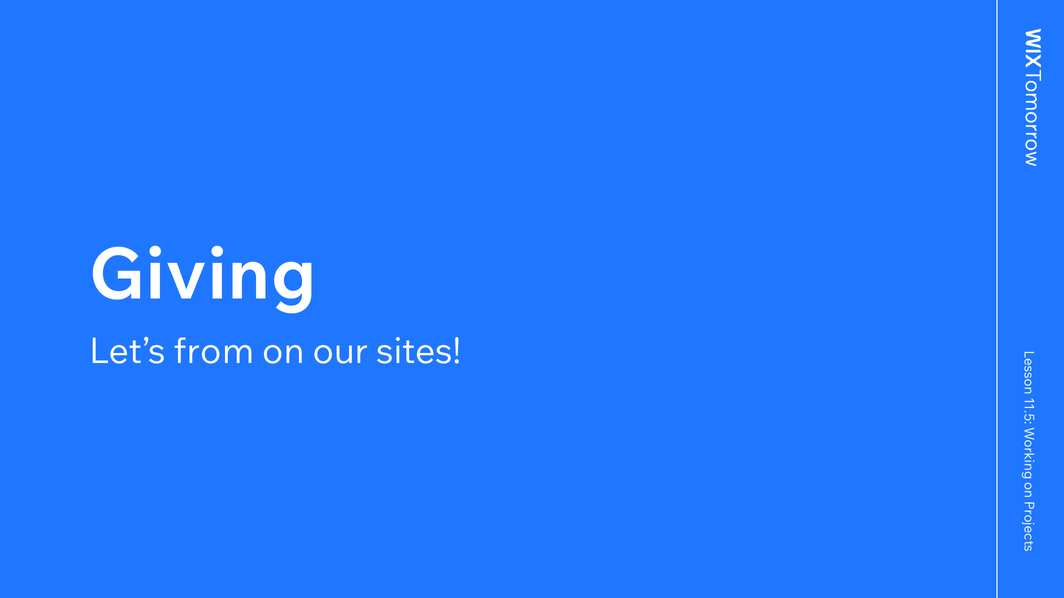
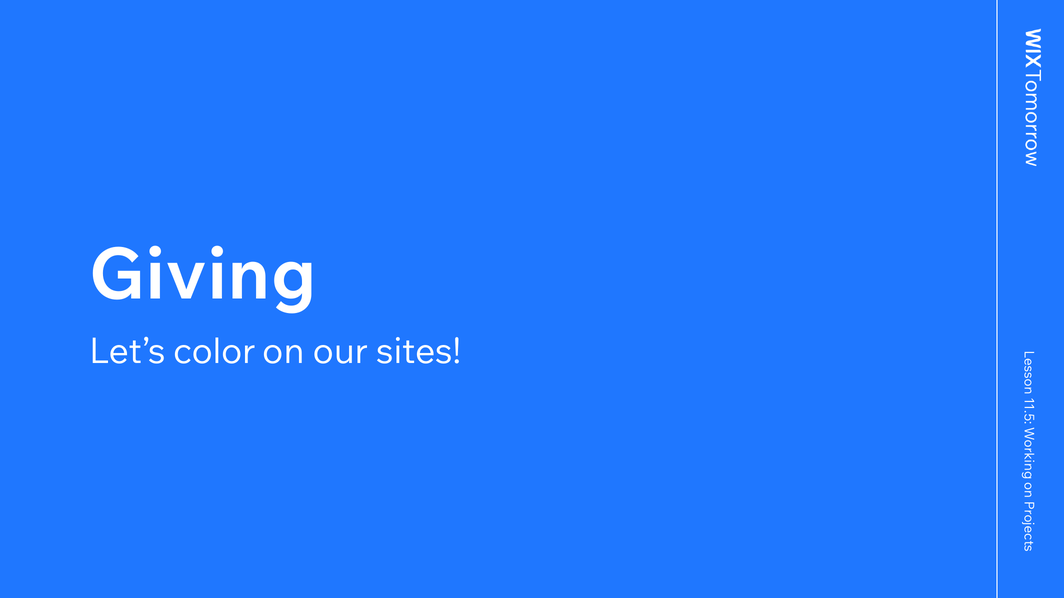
from: from -> color
